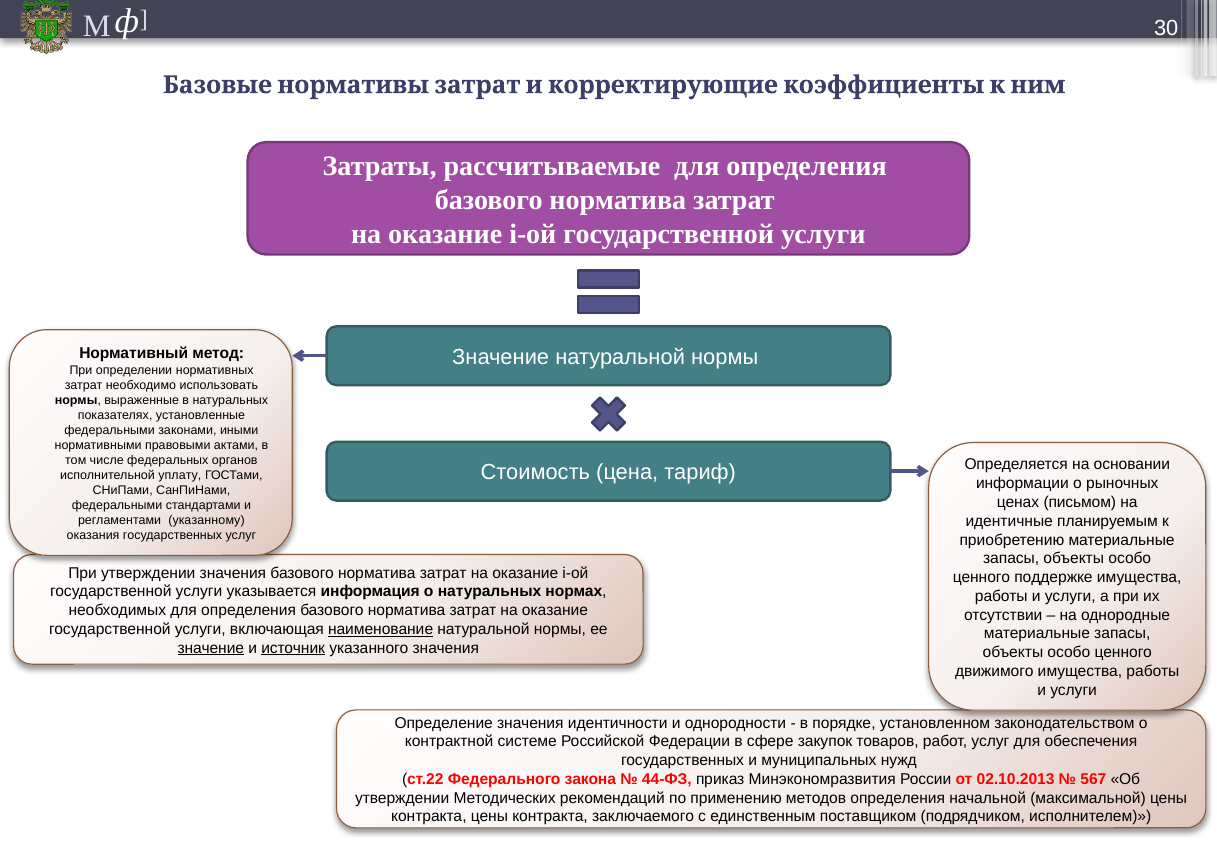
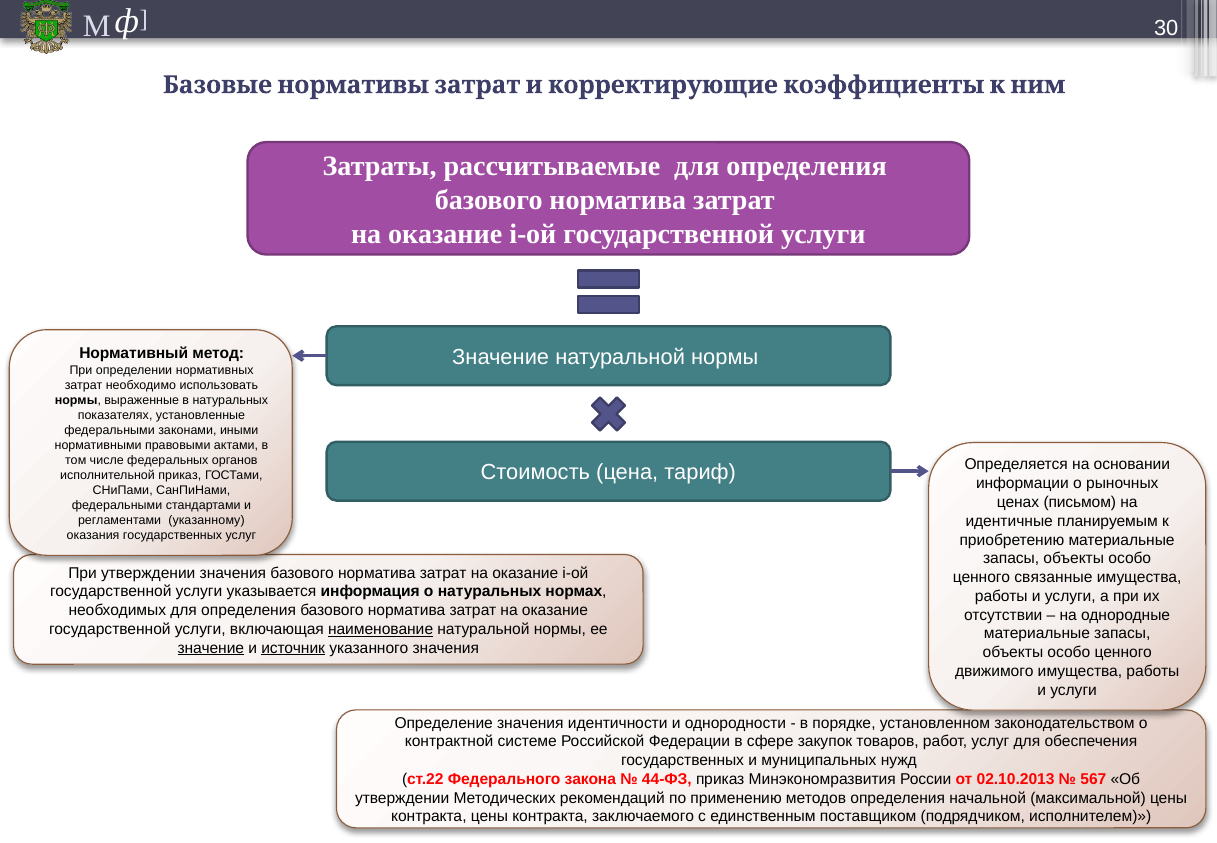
исполнительной уплату: уплату -> приказ
поддержке: поддержке -> связанные
